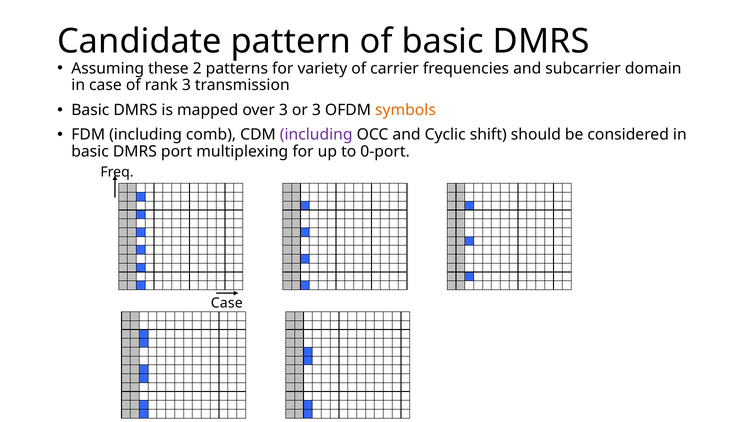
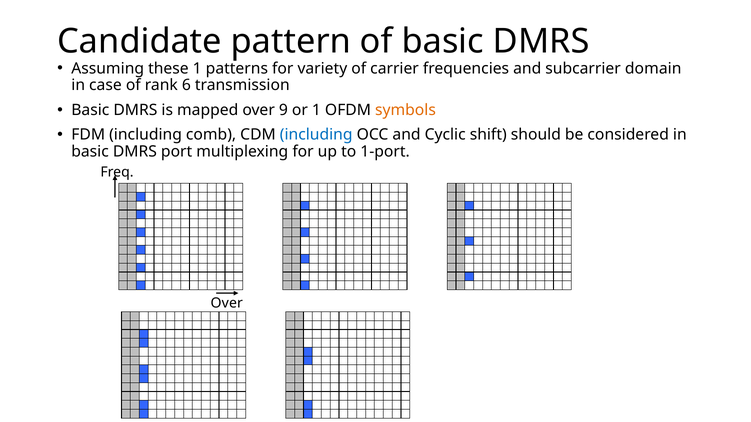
these 2: 2 -> 1
rank 3: 3 -> 6
over 3: 3 -> 9
or 3: 3 -> 1
including at (316, 135) colour: purple -> blue
0-port: 0-port -> 1-port
Case at (227, 304): Case -> Over
